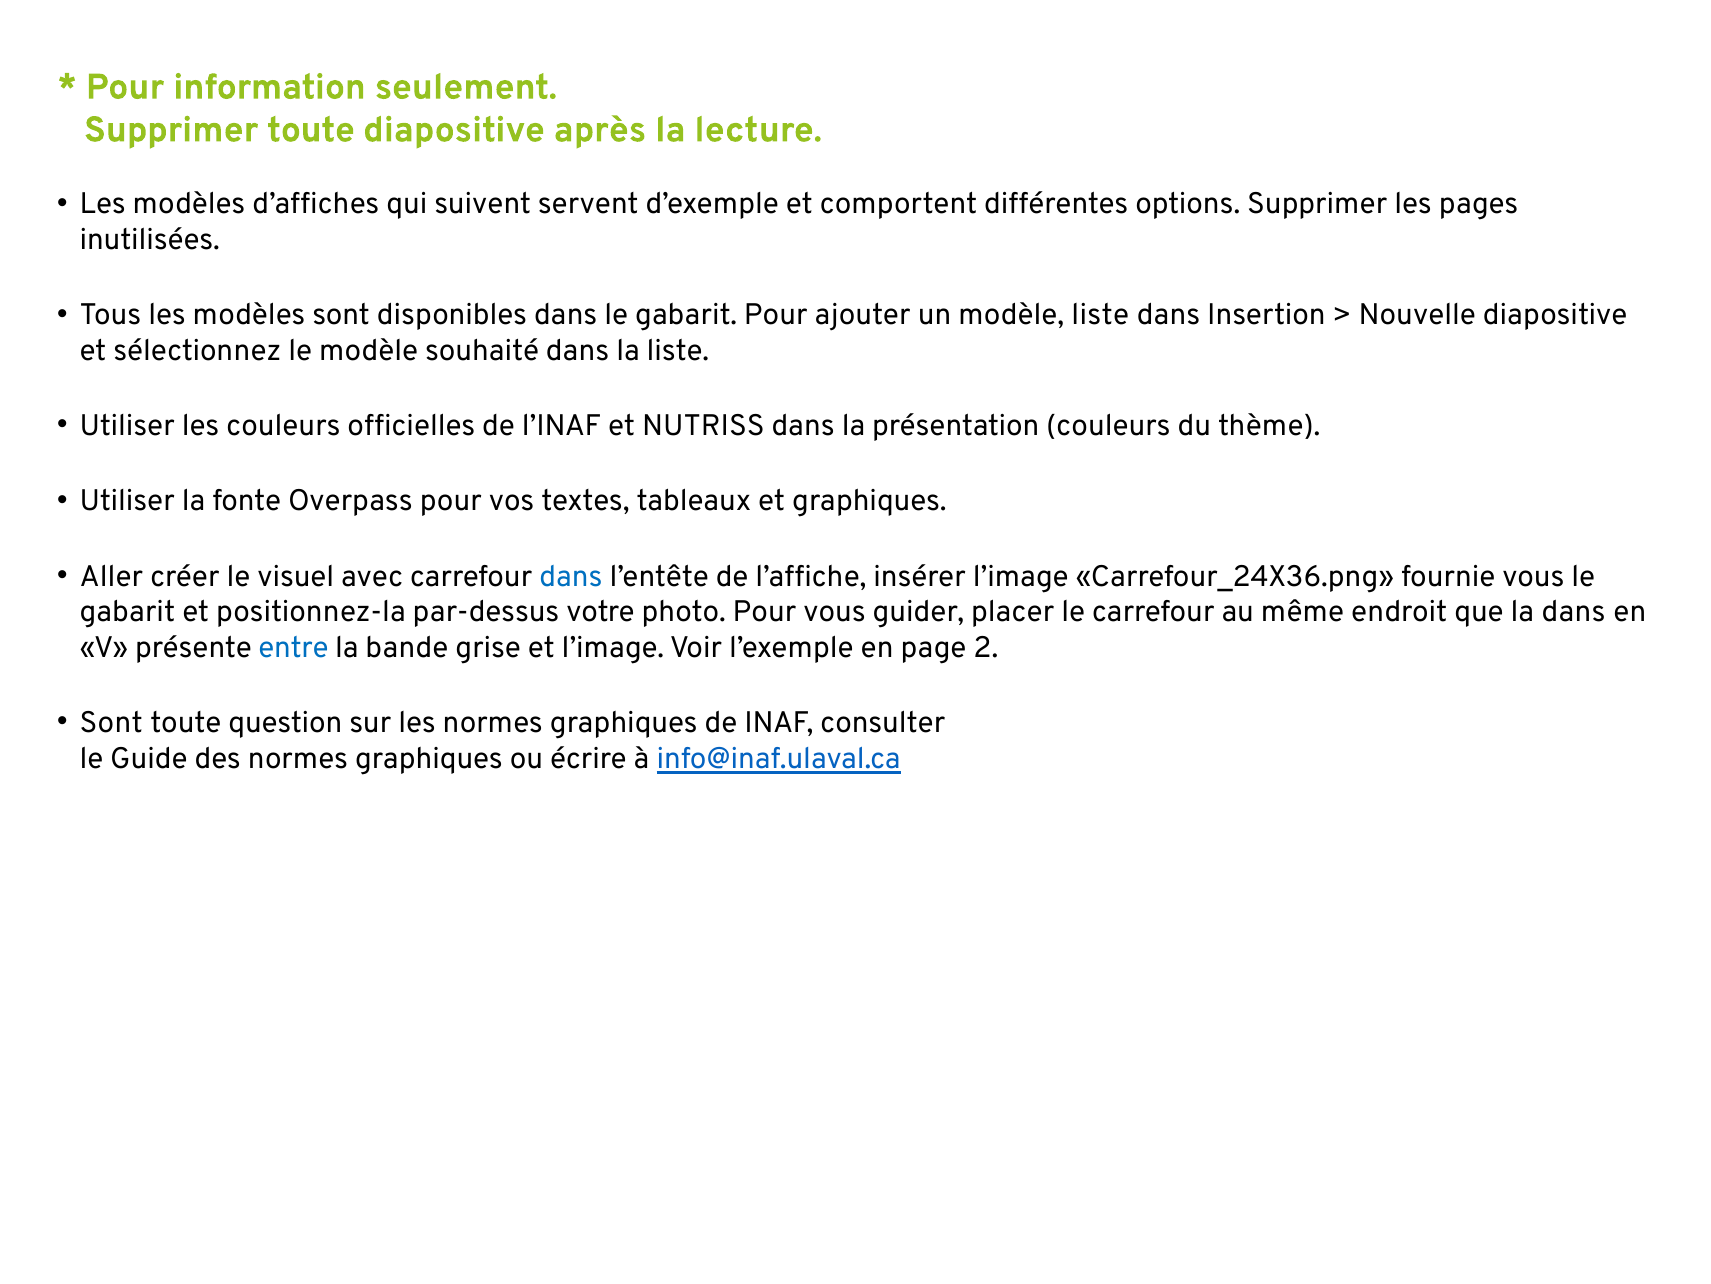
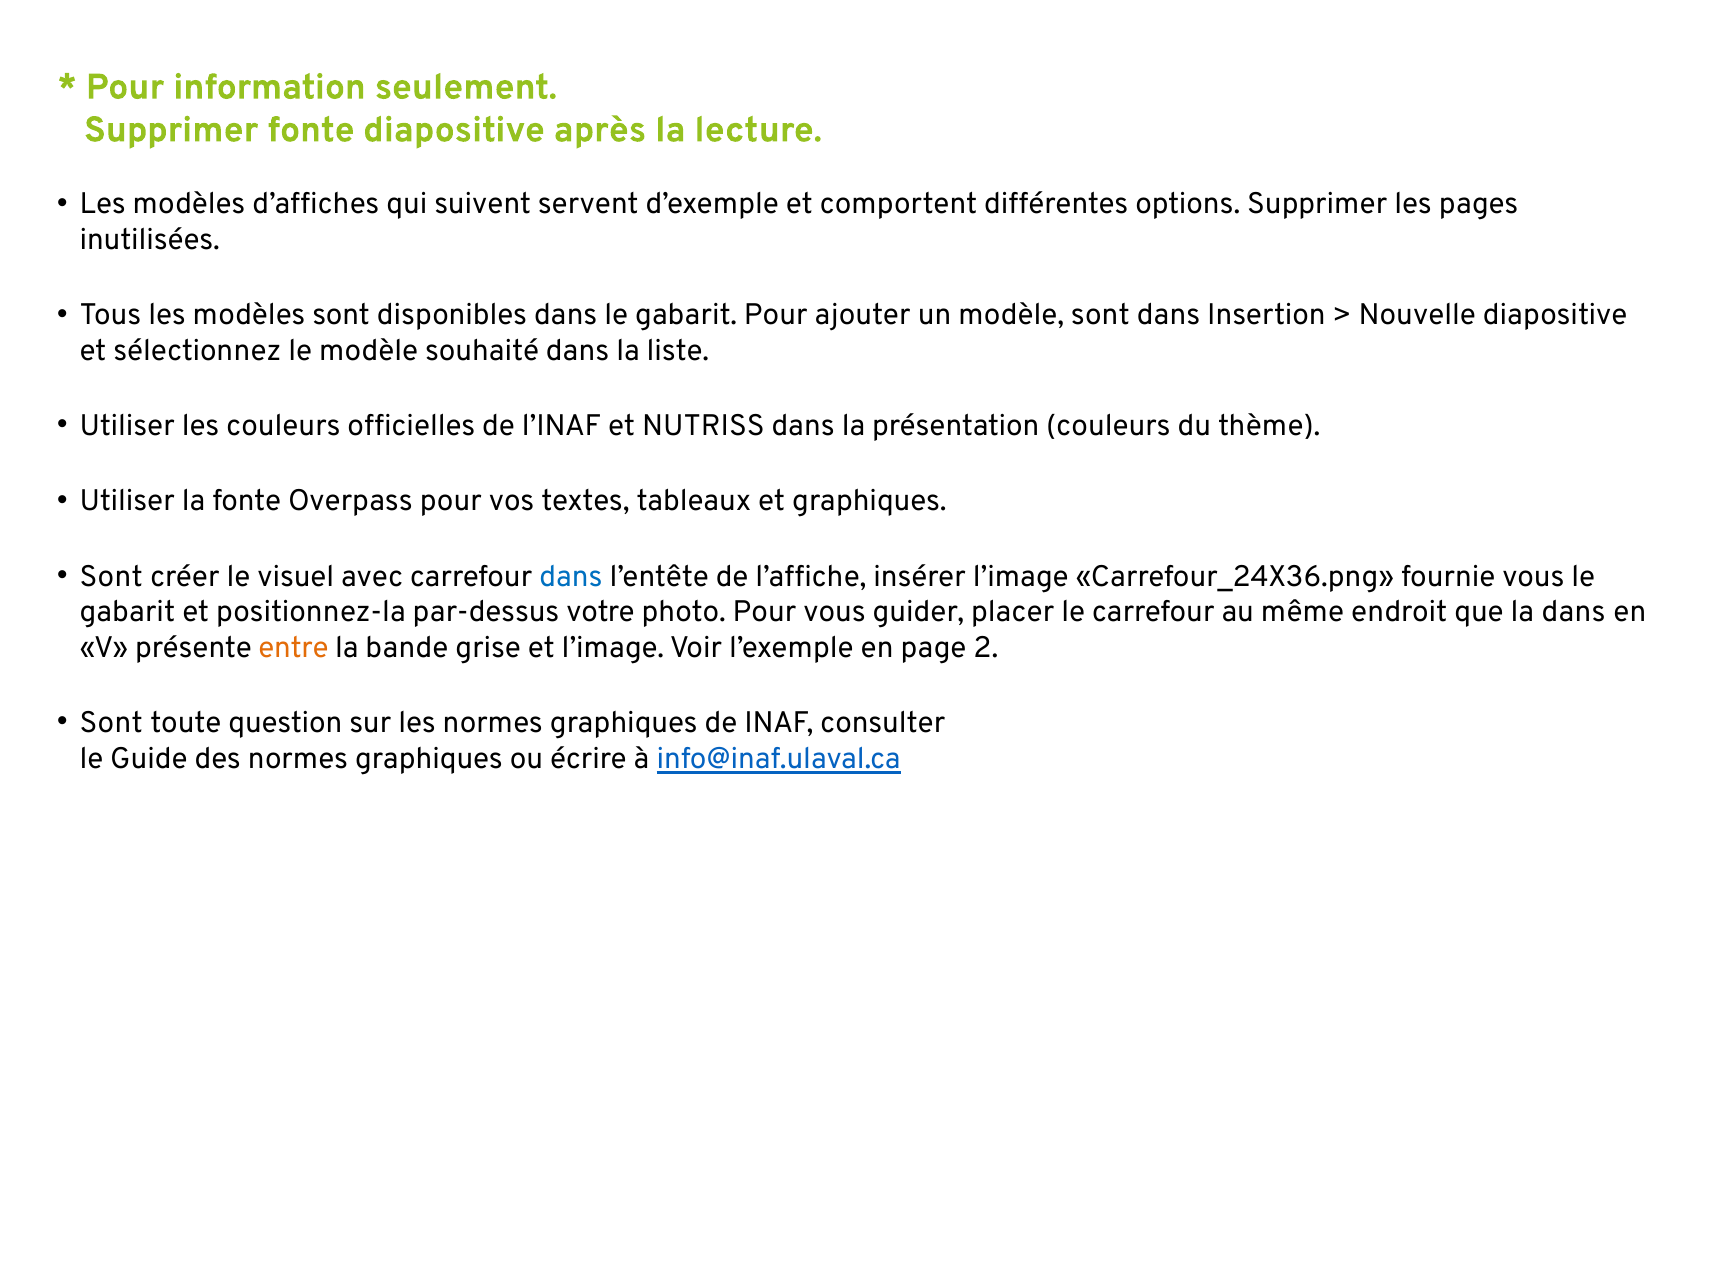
Supprimer toute: toute -> fonte
modèle liste: liste -> sont
Aller at (111, 576): Aller -> Sont
entre colour: blue -> orange
